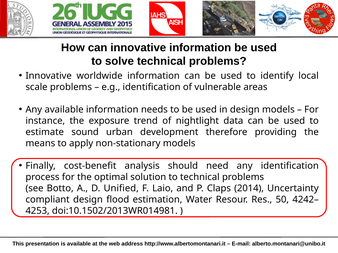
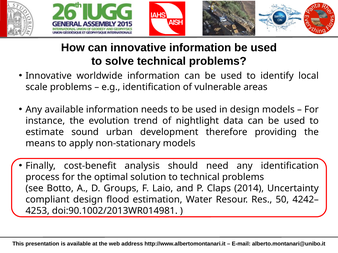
exposure: exposure -> evolution
Unified: Unified -> Groups
doi:10.1502/2013WR014981: doi:10.1502/2013WR014981 -> doi:90.1002/2013WR014981
